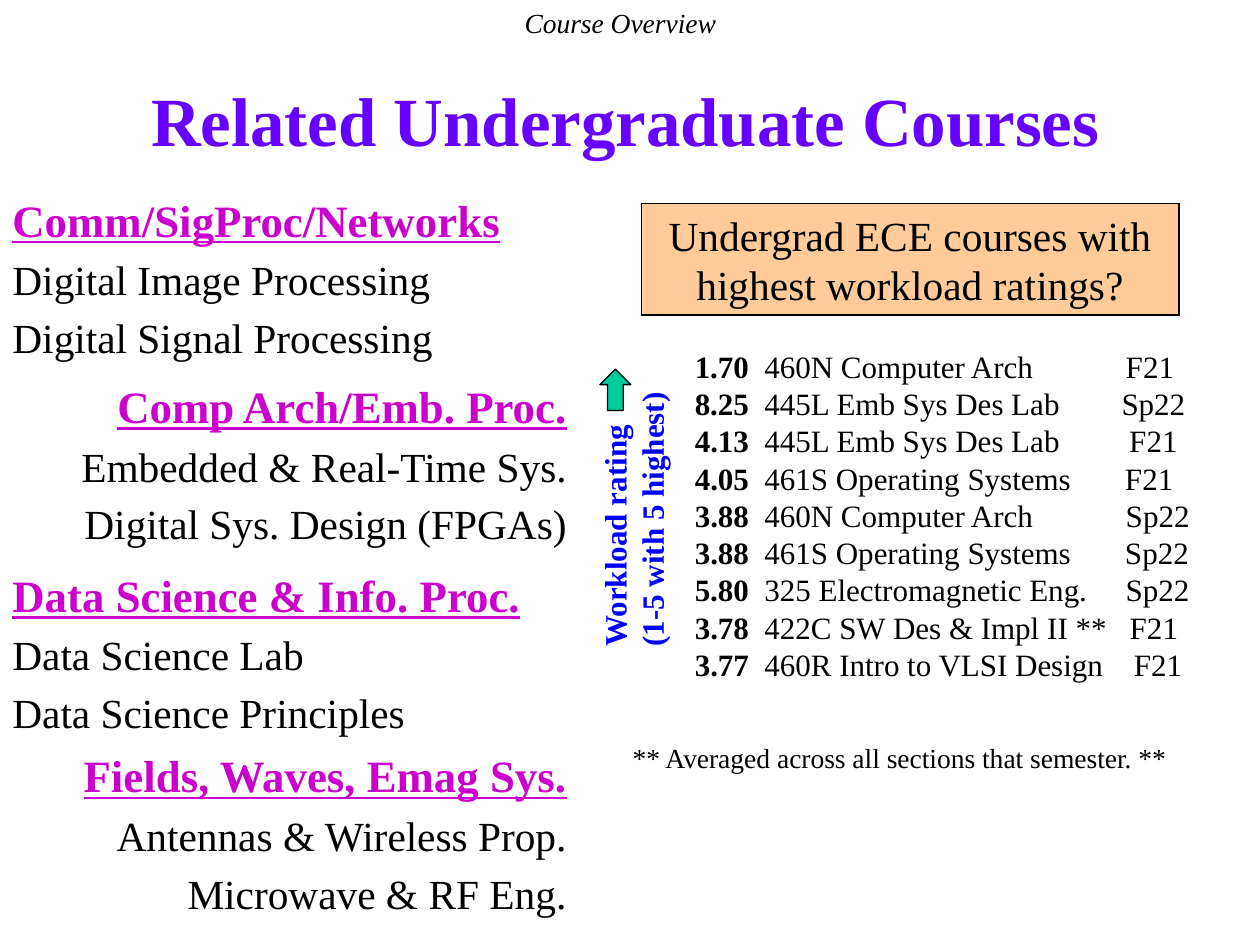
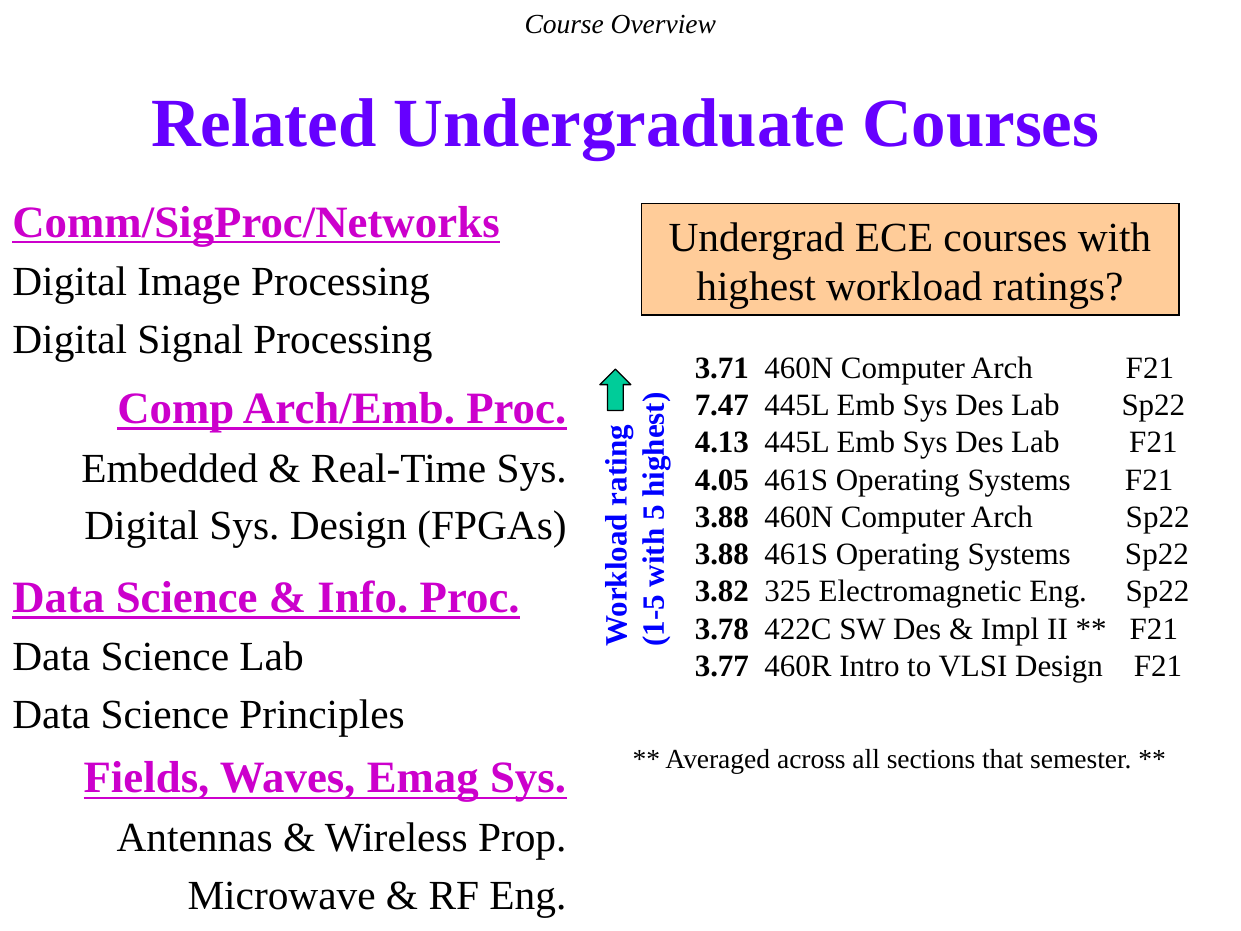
1.70: 1.70 -> 3.71
8.25: 8.25 -> 7.47
5.80: 5.80 -> 3.82
